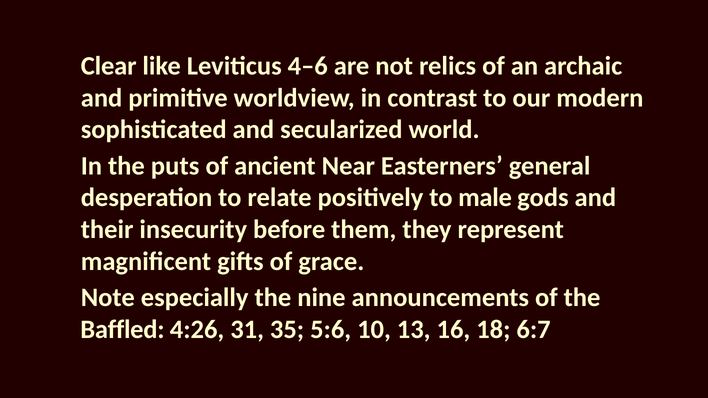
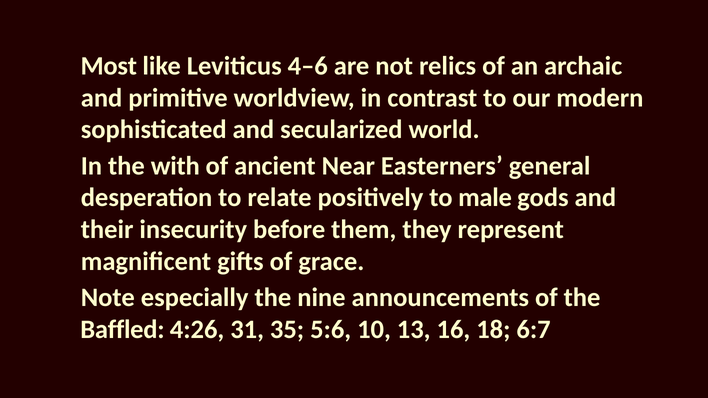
Clear: Clear -> Most
puts: puts -> with
